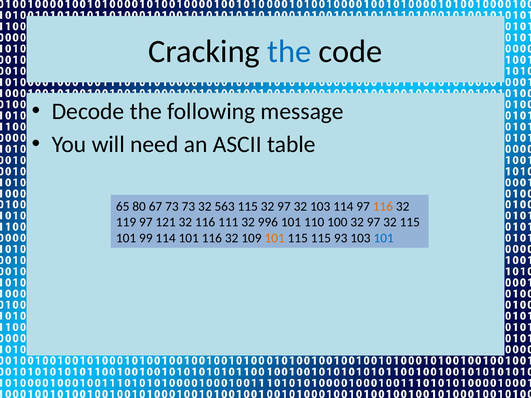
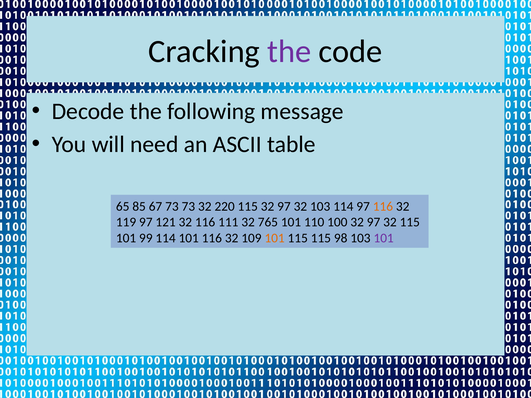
the at (289, 51) colour: blue -> purple
80: 80 -> 85
563: 563 -> 220
996: 996 -> 765
93: 93 -> 98
101 at (384, 238) colour: blue -> purple
